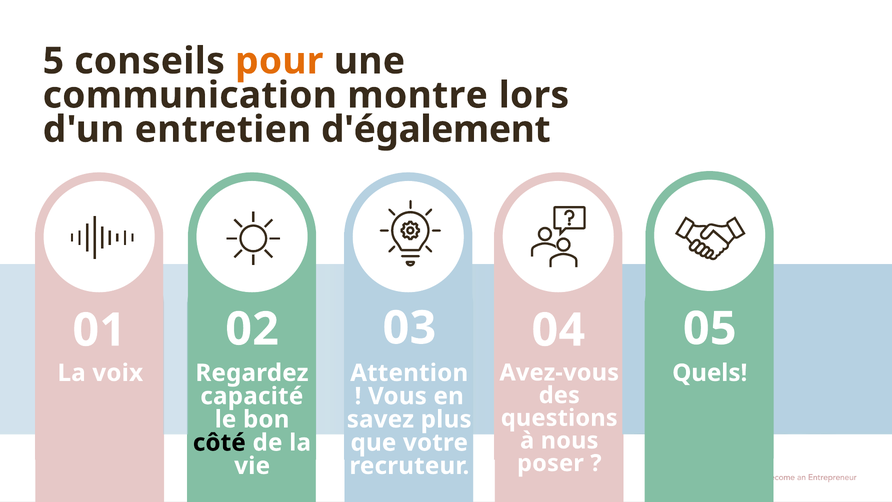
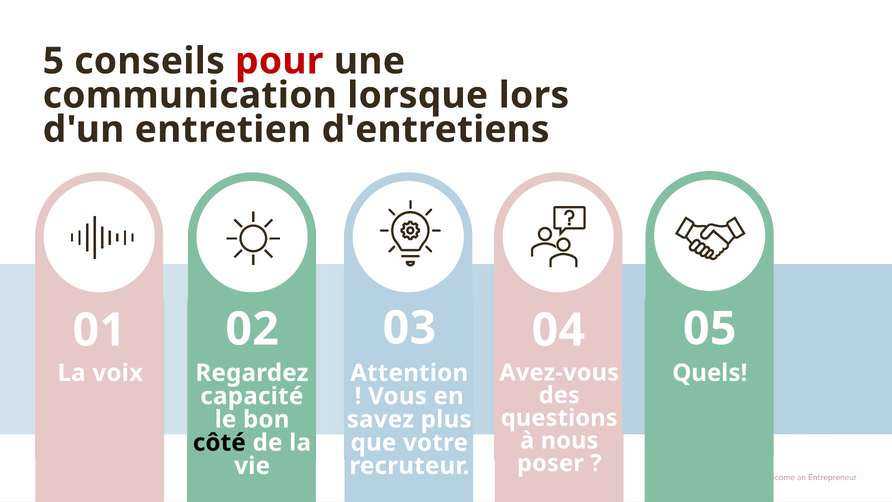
pour colour: orange -> red
montre: montre -> lorsque
d'également: d'également -> d'entretiens
